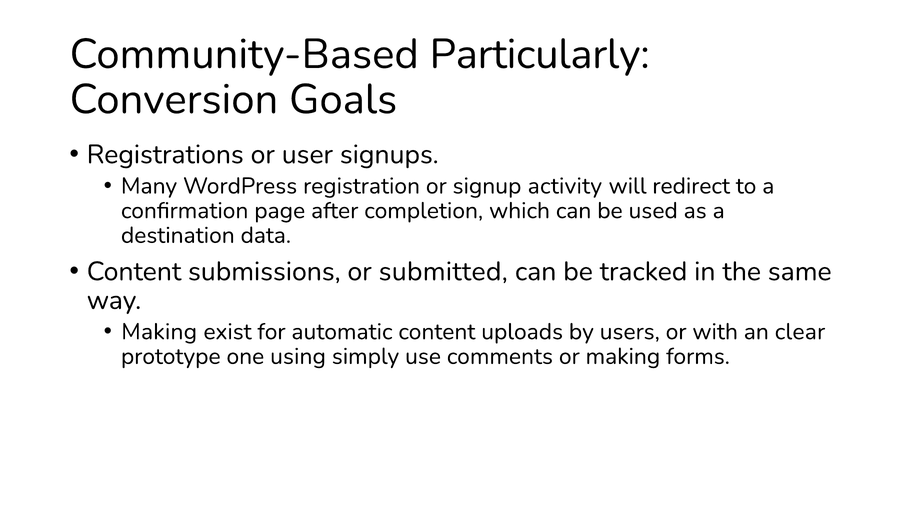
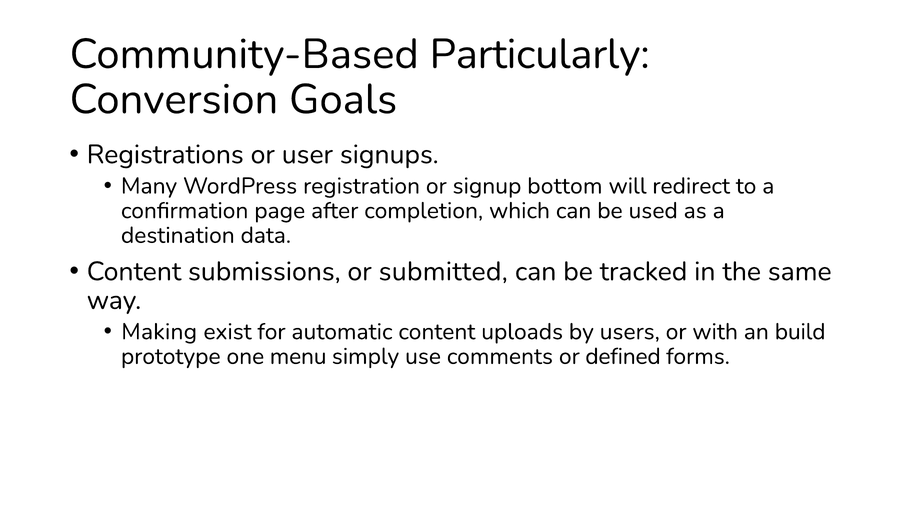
activity: activity -> bottom
clear: clear -> build
using: using -> menu
or making: making -> defined
